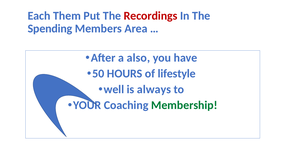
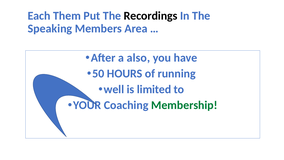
Recordings colour: red -> black
Spending: Spending -> Speaking
lifestyle: lifestyle -> running
always: always -> limited
